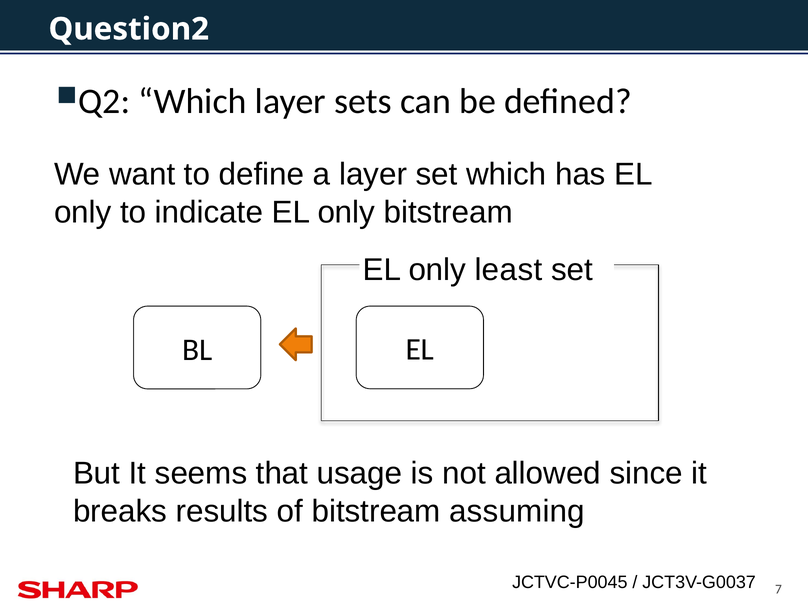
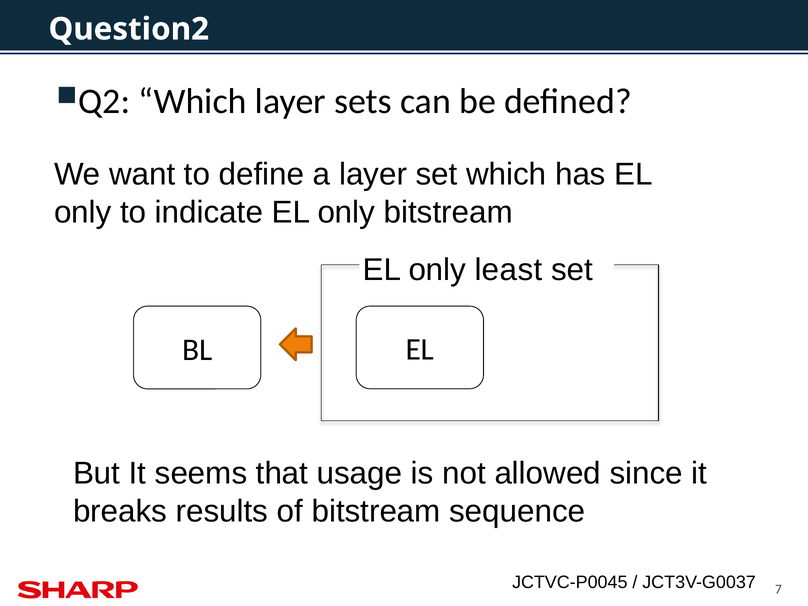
assuming: assuming -> sequence
